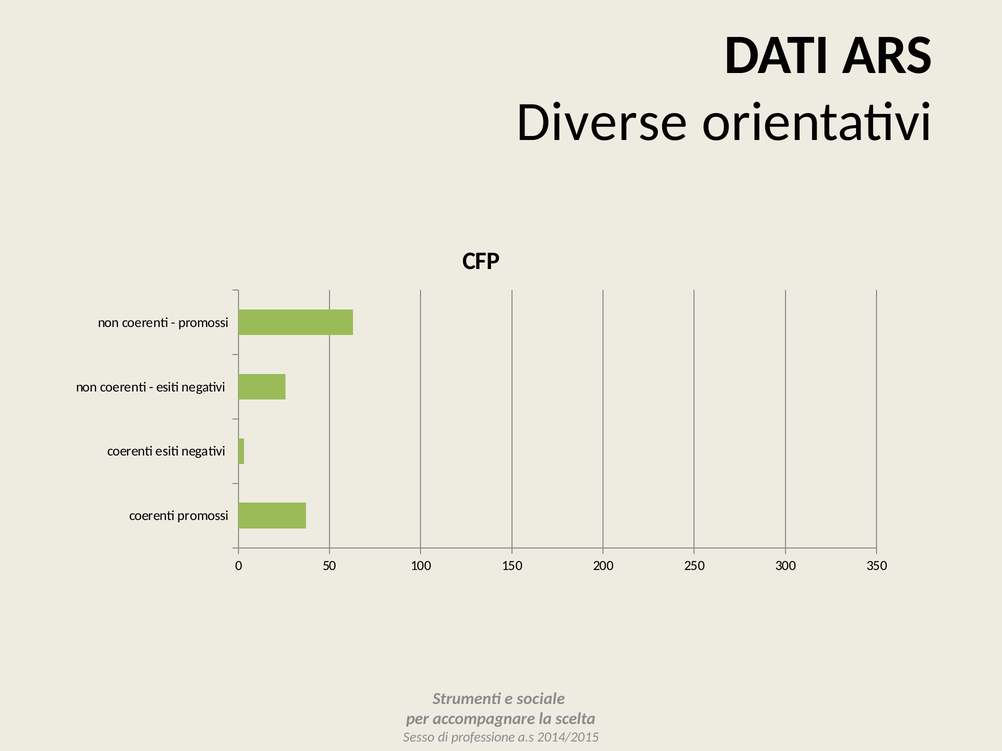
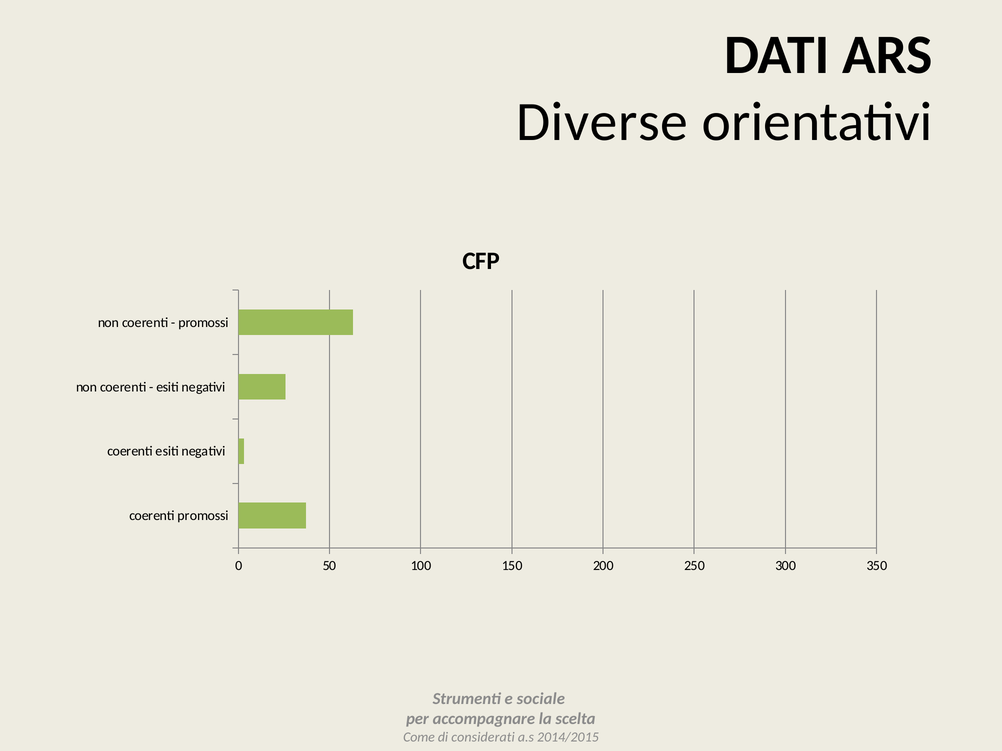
Sesso: Sesso -> Come
professione: professione -> considerati
